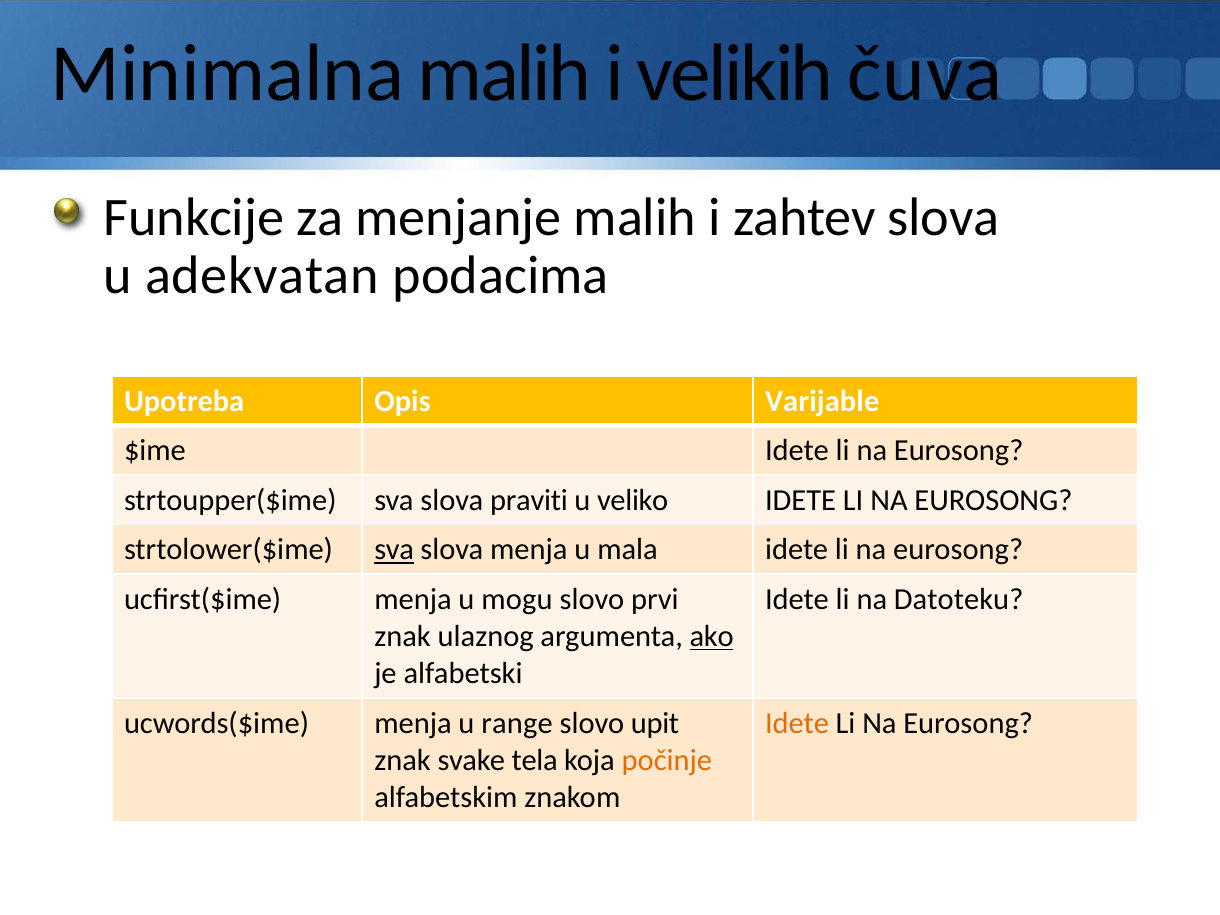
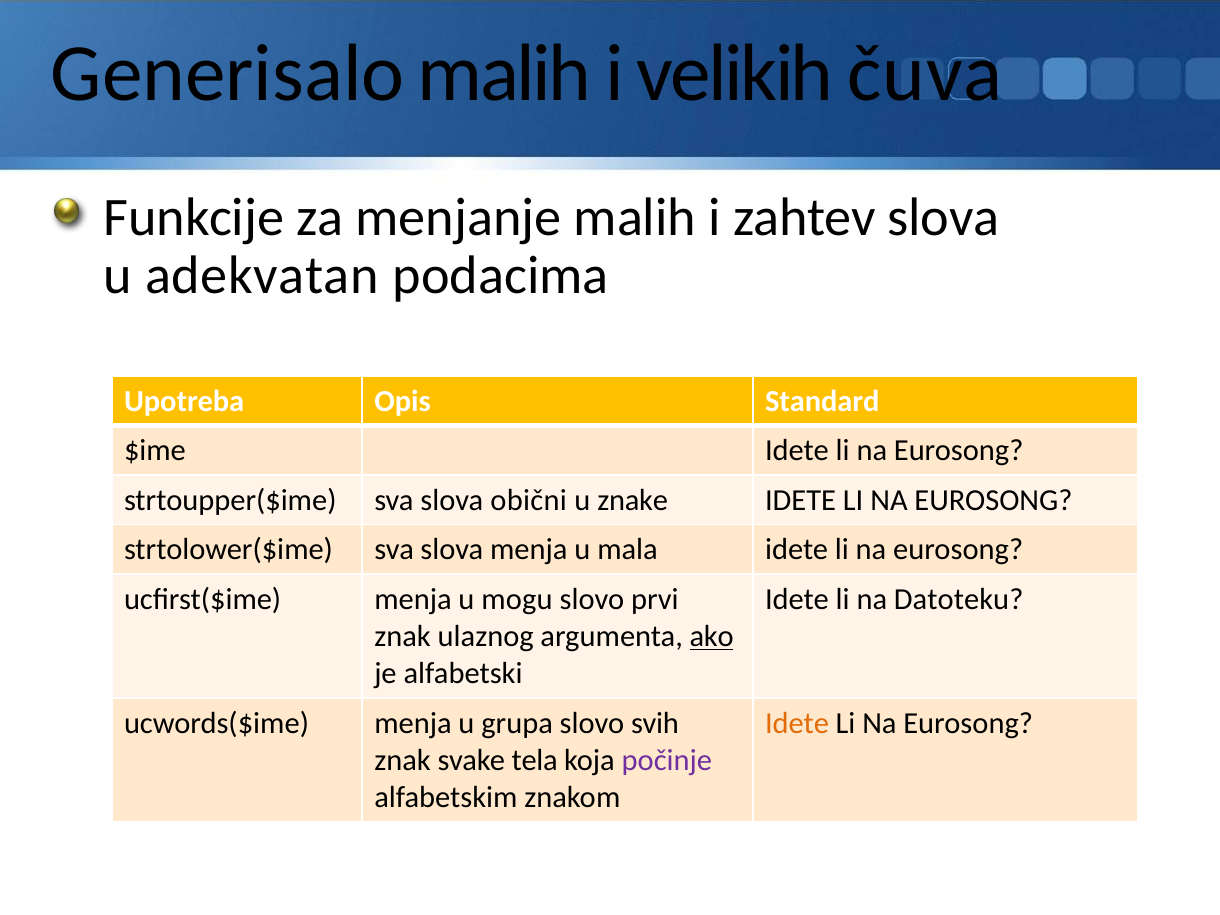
Minimalna: Minimalna -> Generisalo
Varijable: Varijable -> Standard
praviti: praviti -> obični
veliko: veliko -> znake
sva at (394, 550) underline: present -> none
range: range -> grupa
upit: upit -> svih
počinje colour: orange -> purple
